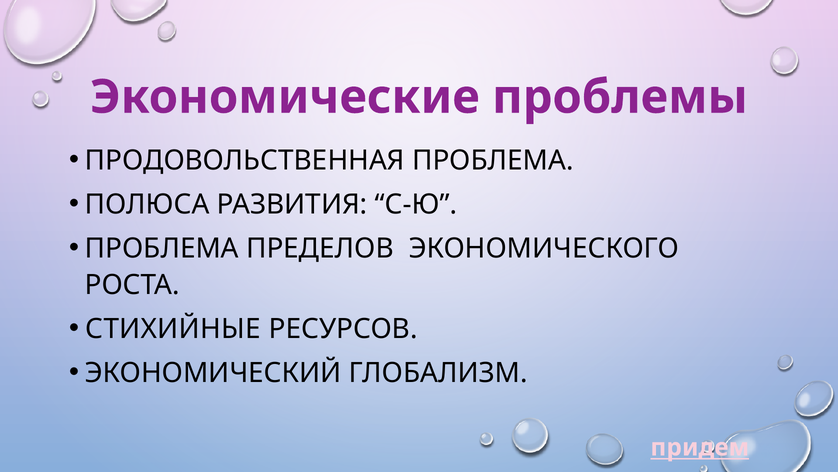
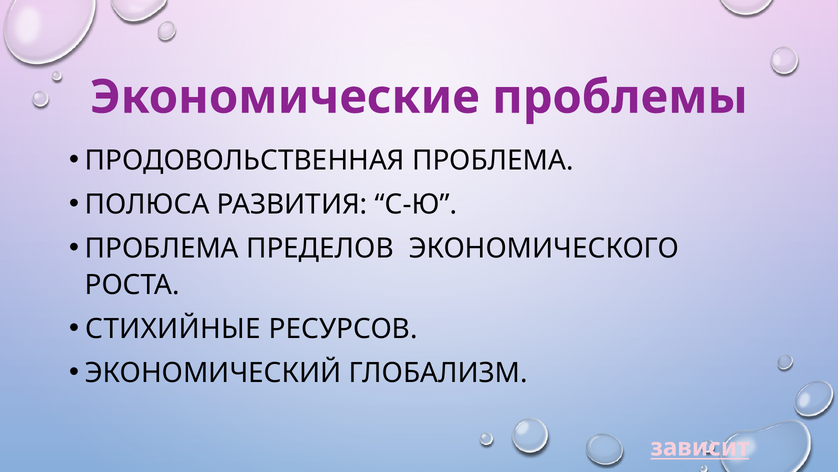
придем: придем -> зависит
